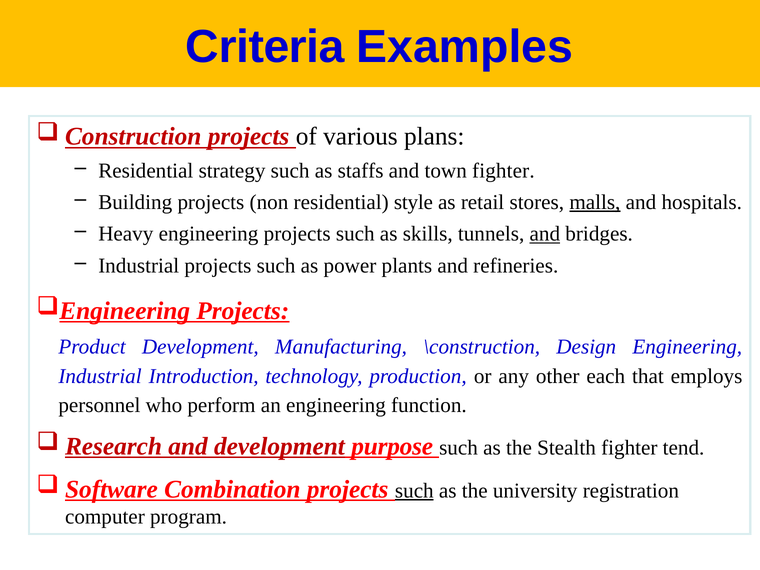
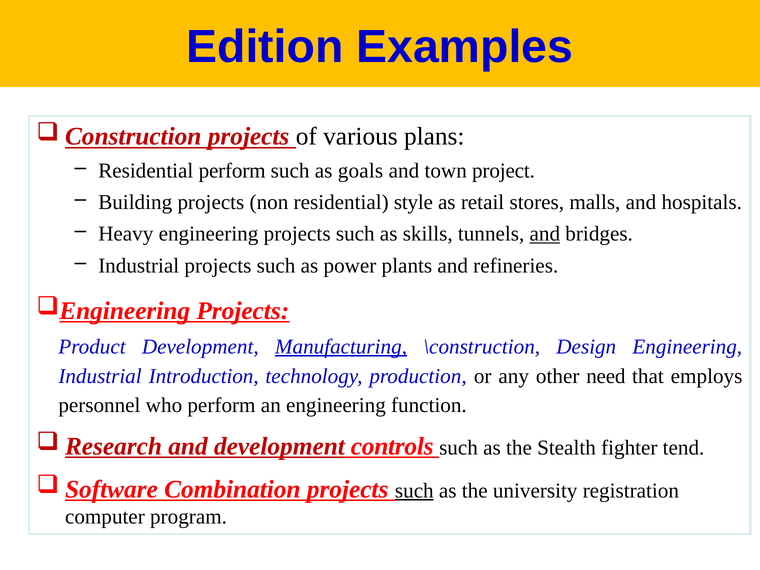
Criteria: Criteria -> Edition
Residential strategy: strategy -> perform
staffs: staffs -> goals
town fighter: fighter -> project
malls underline: present -> none
Manufacturing underline: none -> present
each: each -> need
purpose: purpose -> controls
